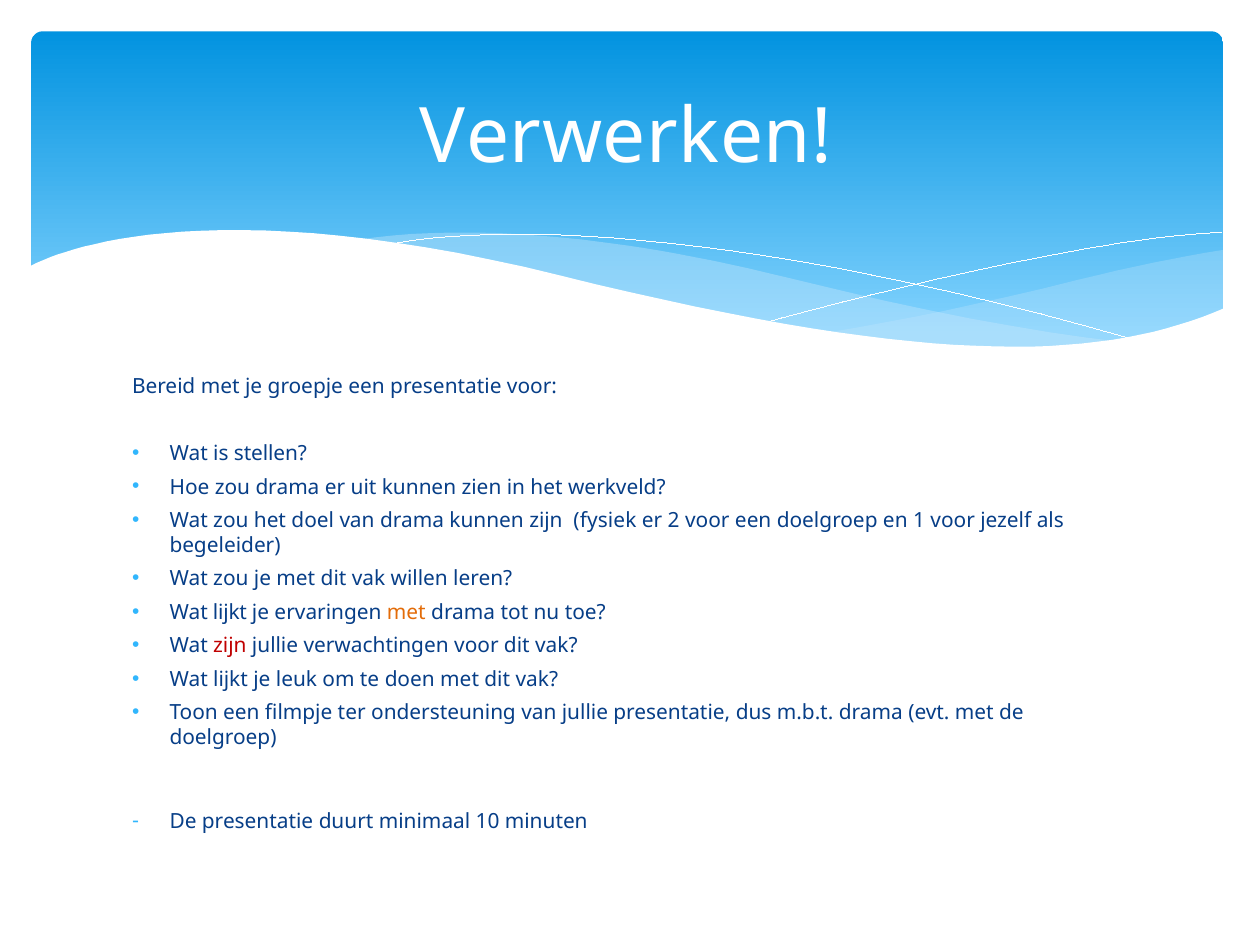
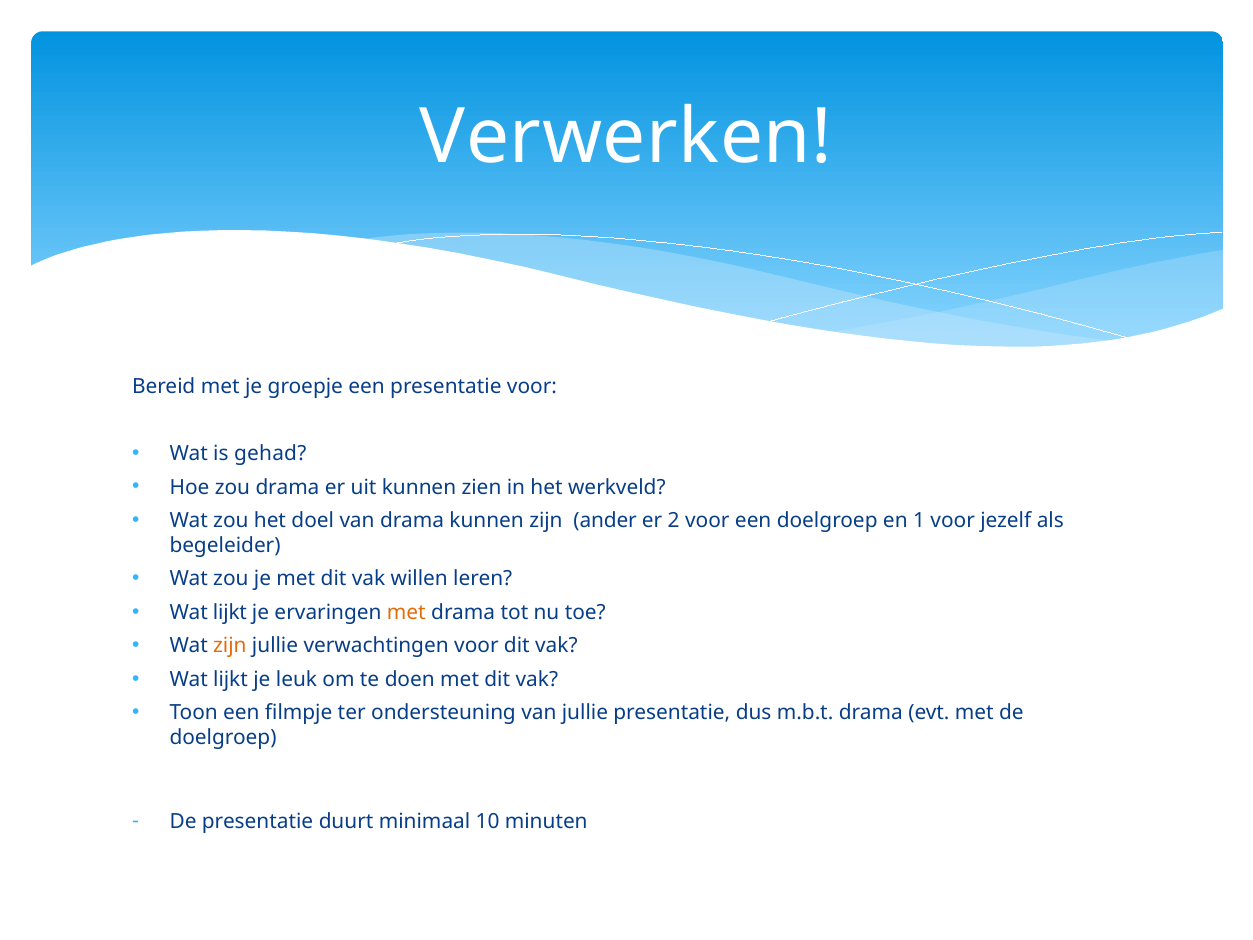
stellen: stellen -> gehad
fysiek: fysiek -> ander
zijn at (230, 646) colour: red -> orange
